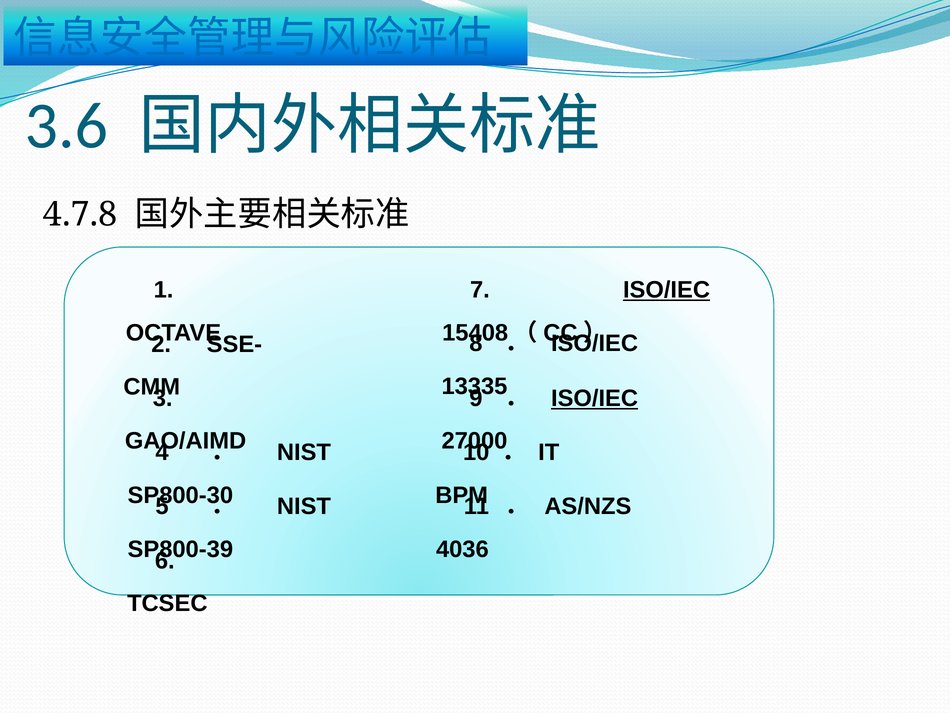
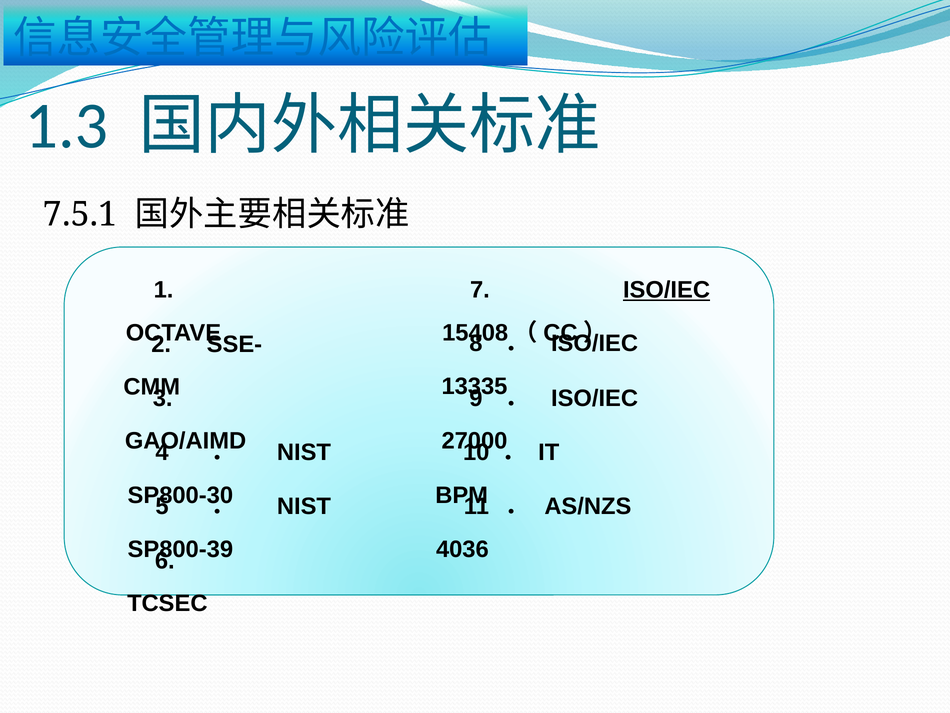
3.6: 3.6 -> 1.3
4.7.8: 4.7.8 -> 7.5.1
ISO/IEC at (595, 398) underline: present -> none
